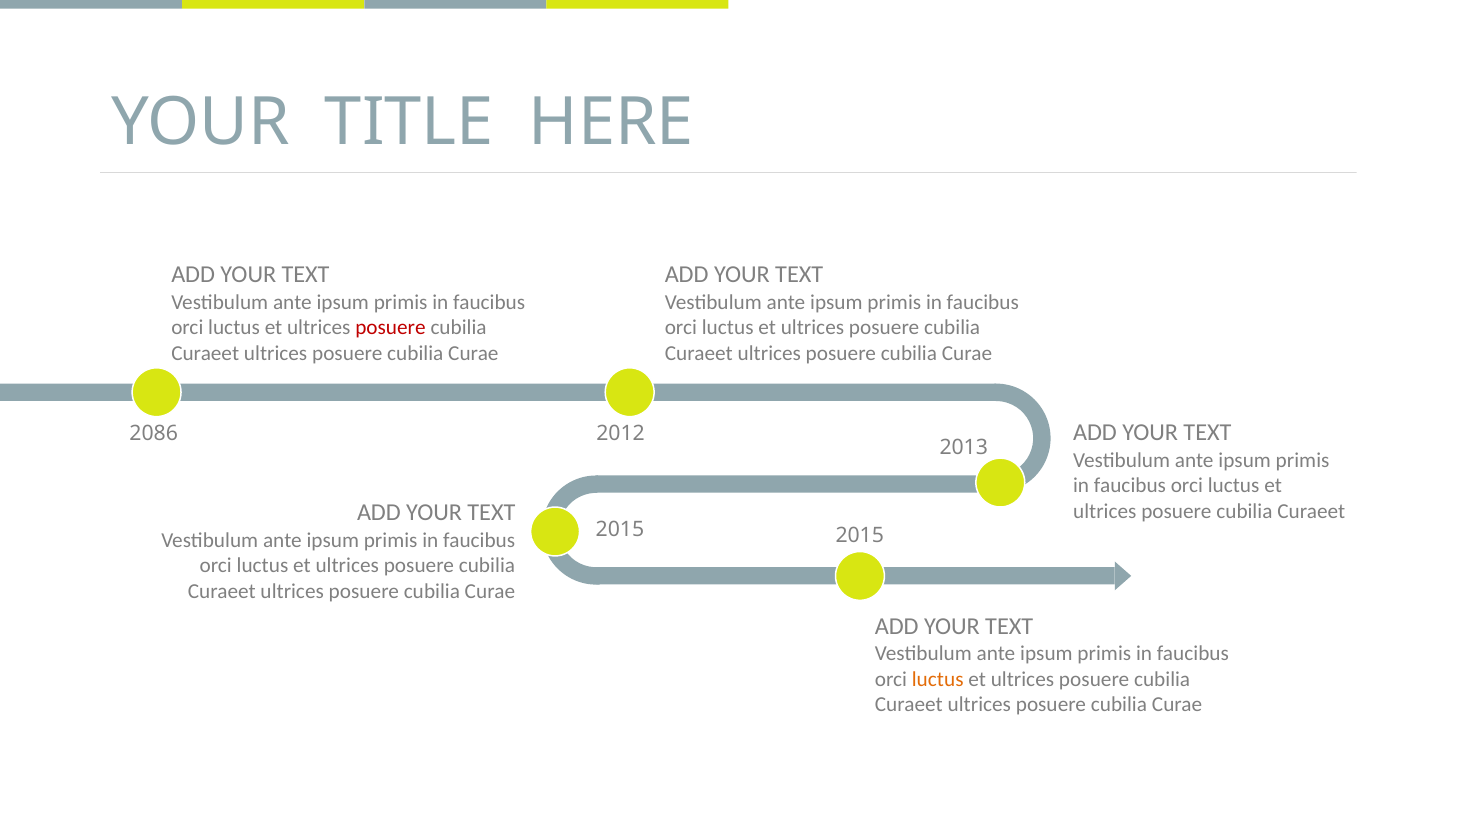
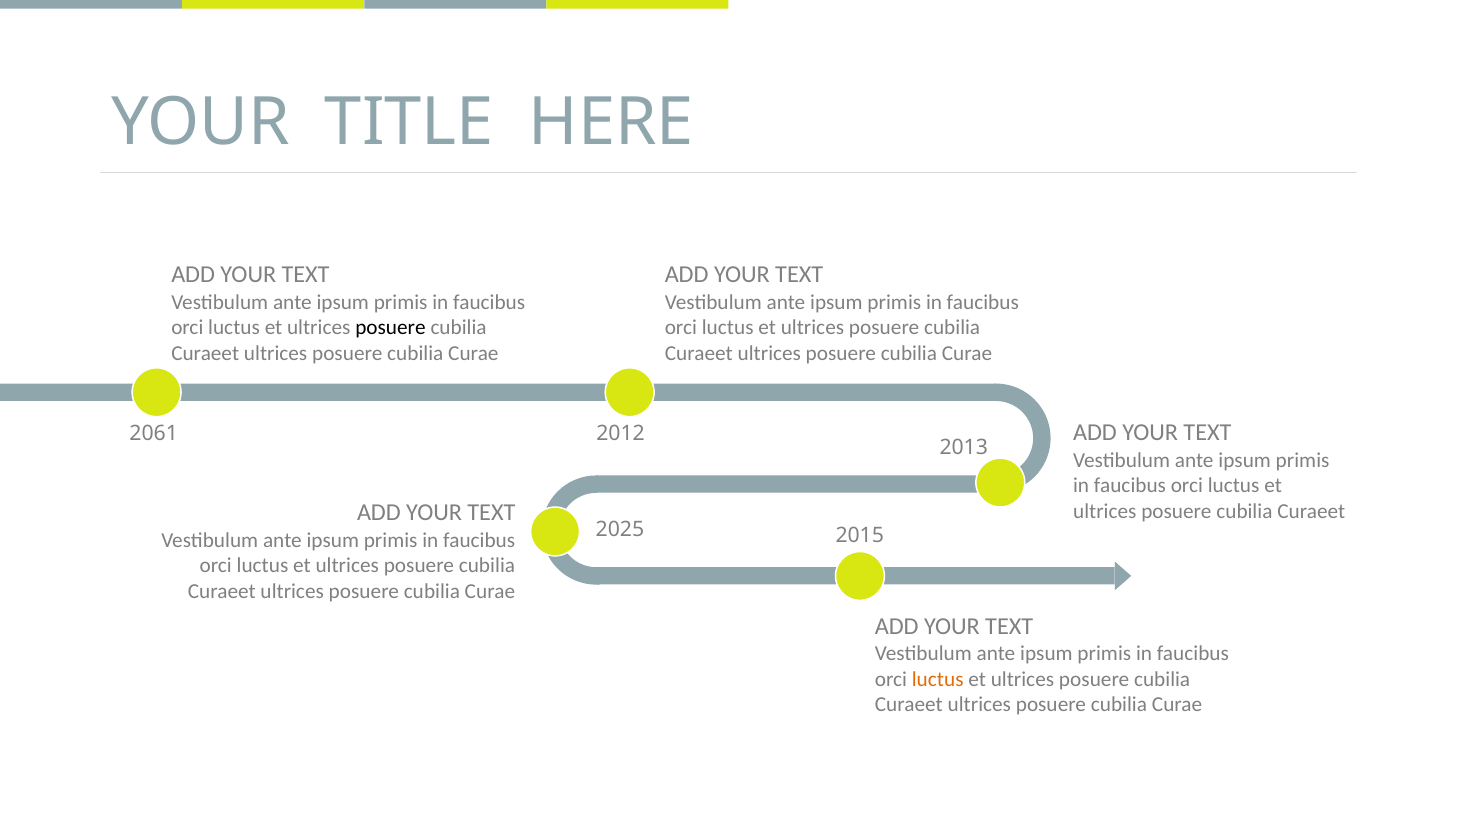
posuere at (390, 328) colour: red -> black
2086: 2086 -> 2061
2015 at (620, 529): 2015 -> 2025
